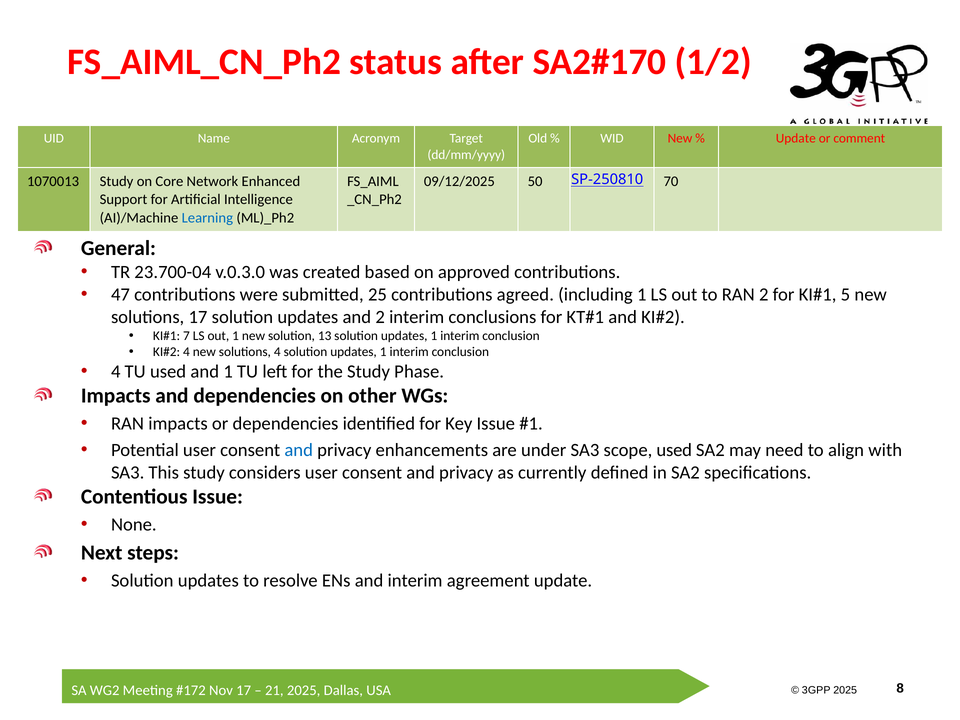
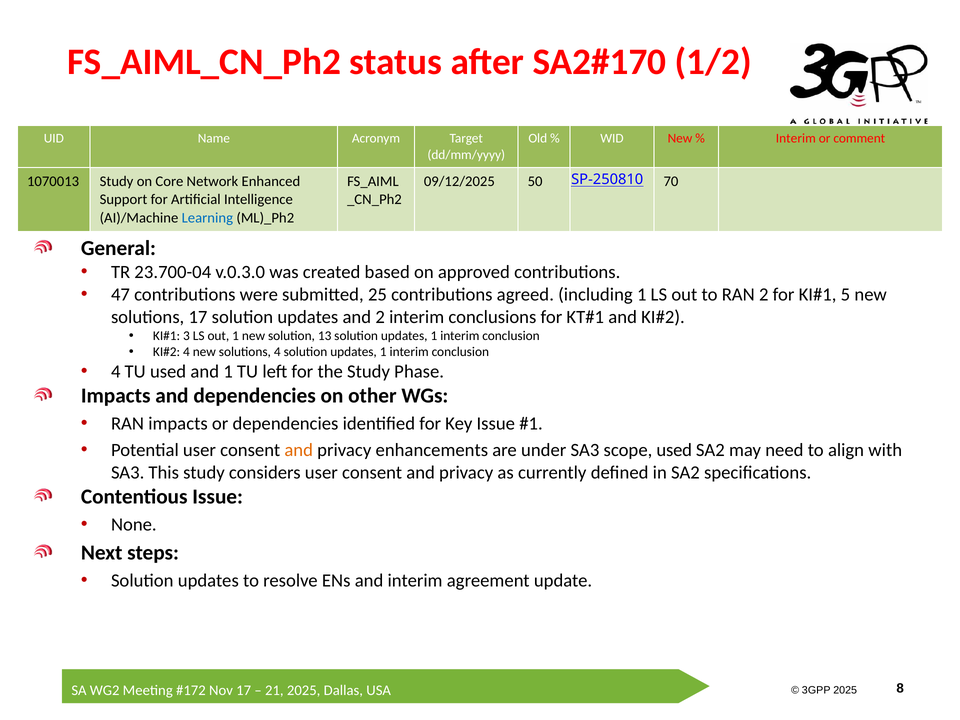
Update at (796, 138): Update -> Interim
7: 7 -> 3
and at (299, 450) colour: blue -> orange
